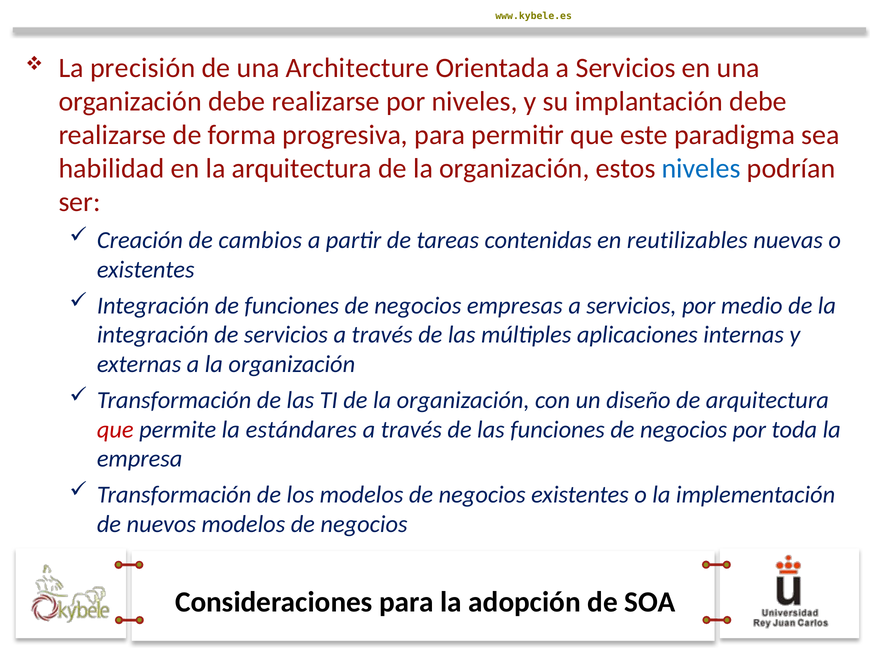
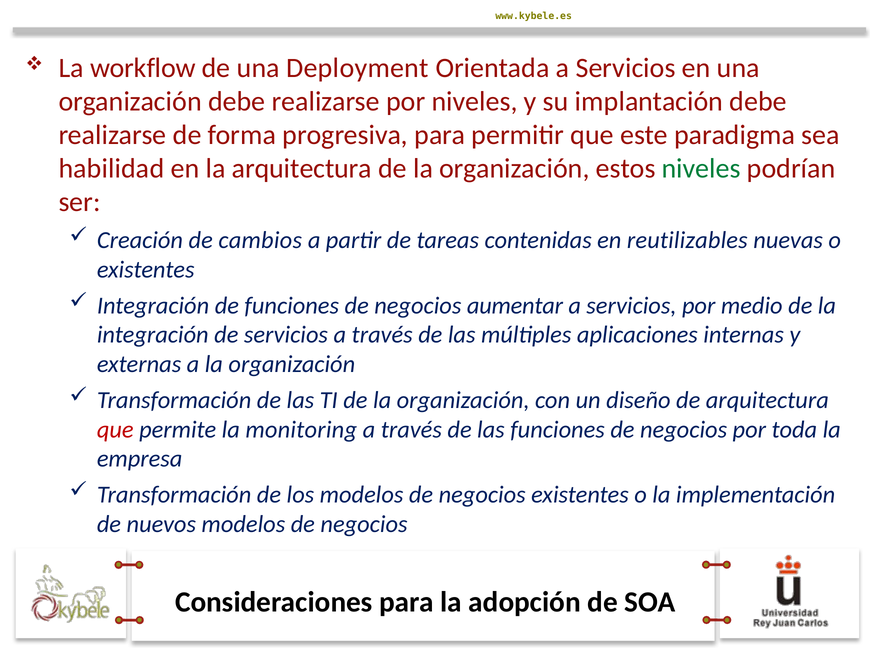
precisión: precisión -> workflow
Architecture: Architecture -> Deployment
niveles at (701, 169) colour: blue -> green
empresas: empresas -> aumentar
estándares: estándares -> monitoring
